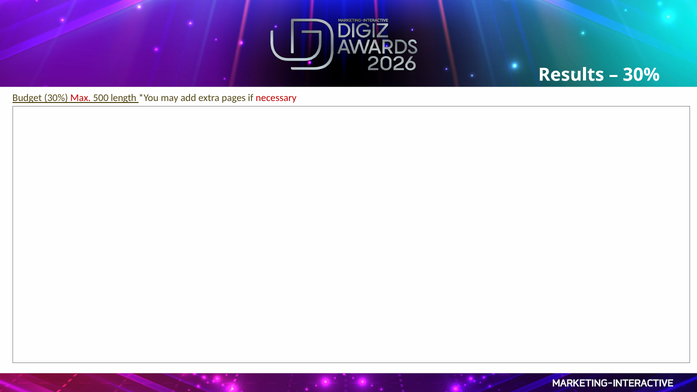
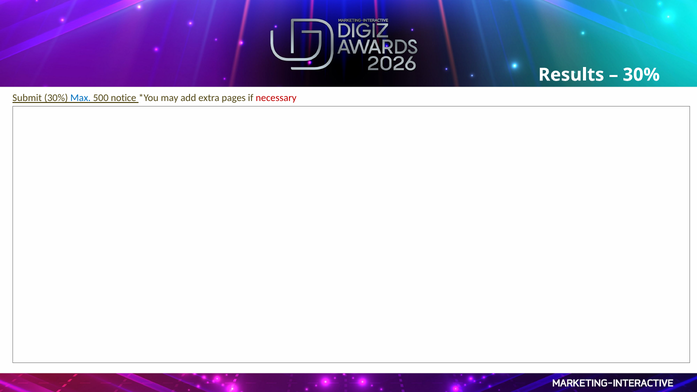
Budget: Budget -> Submit
Max colour: red -> blue
length: length -> notice
